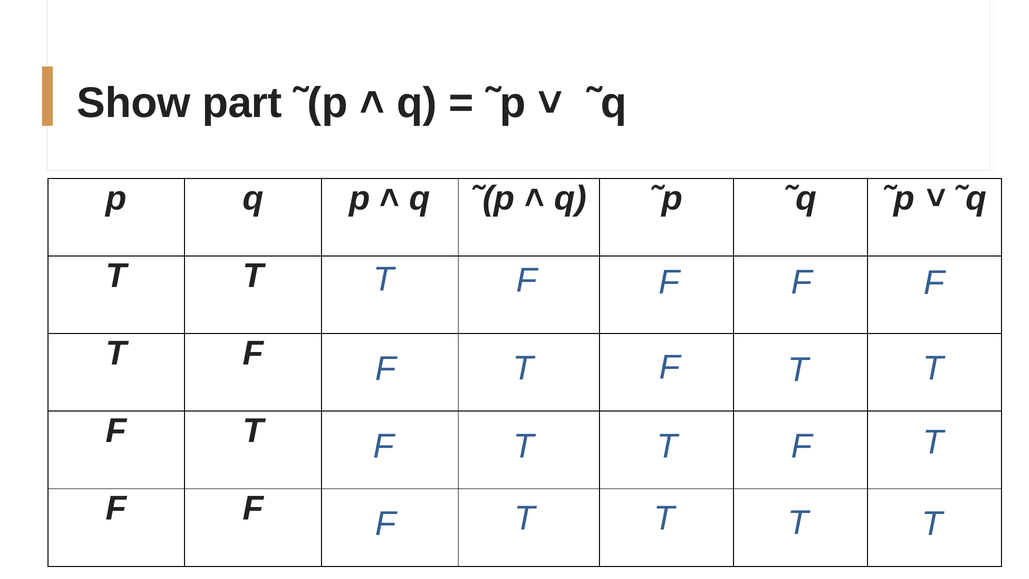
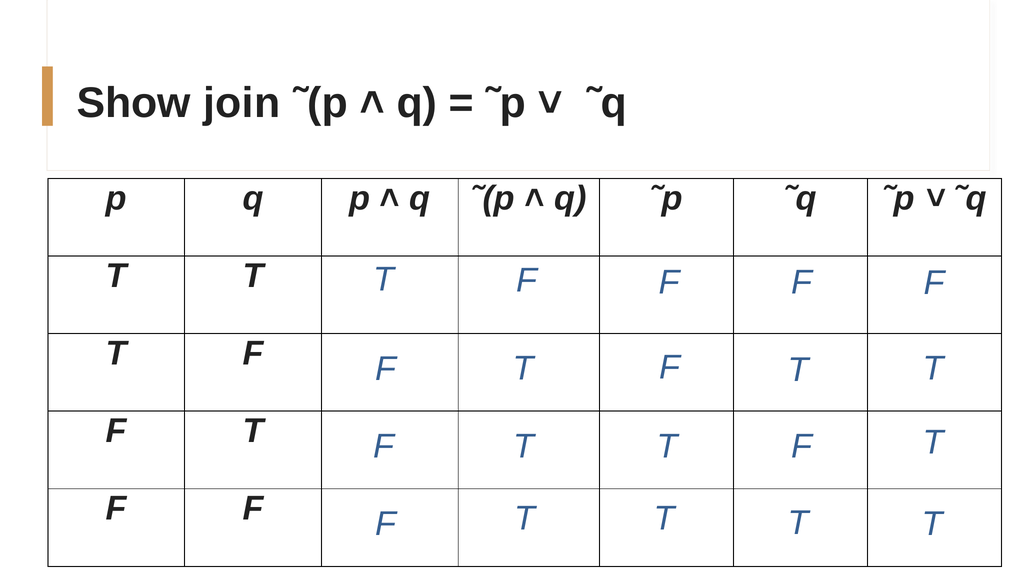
part: part -> join
